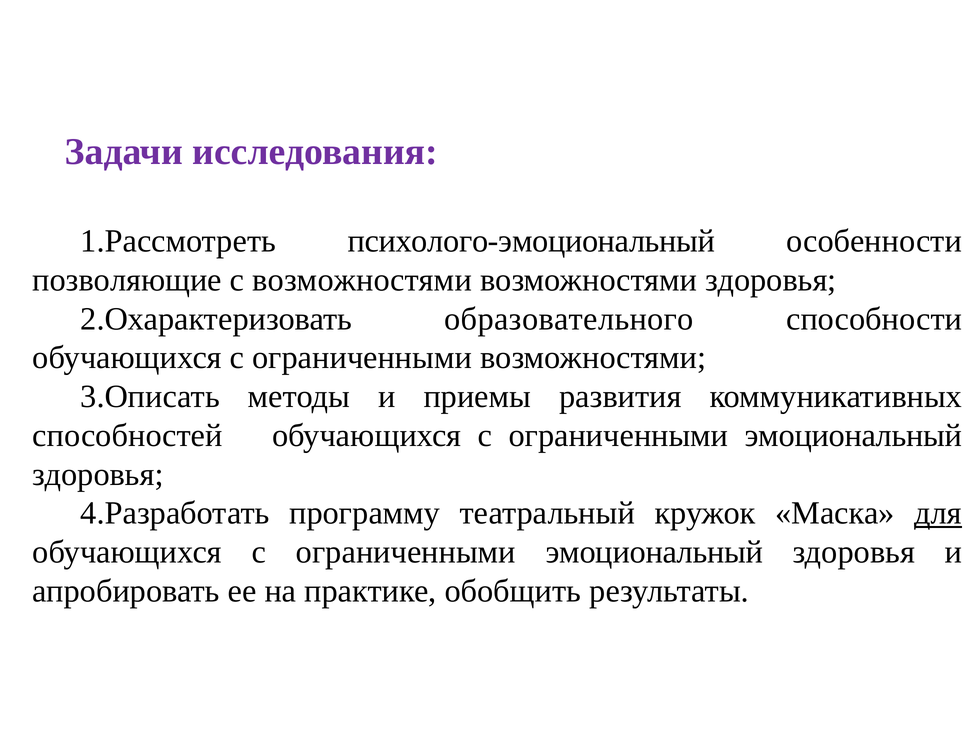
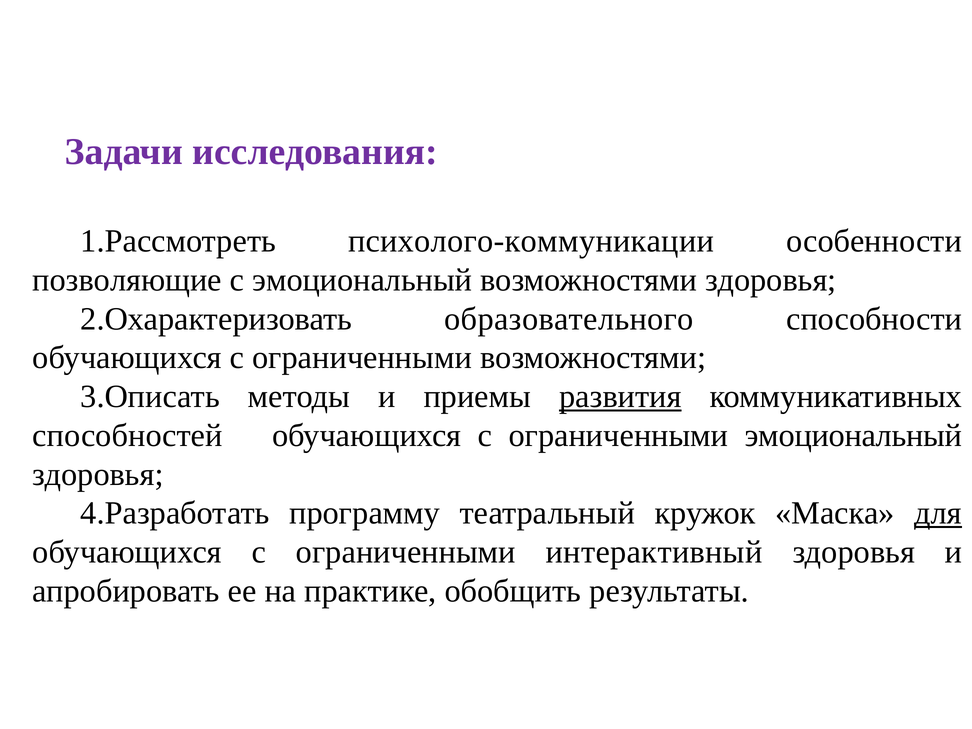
психолого-эмоциональный: психолого-эмоциональный -> психолого-коммуникации
с возможностями: возможностями -> эмоциональный
развития underline: none -> present
эмоциональный at (654, 552): эмоциональный -> интерактивный
